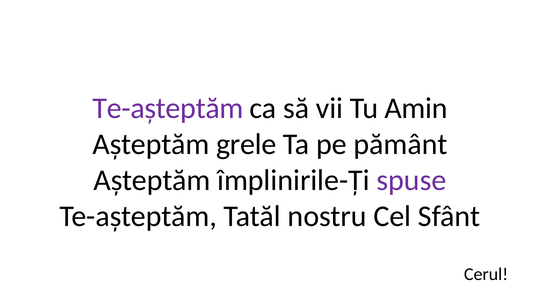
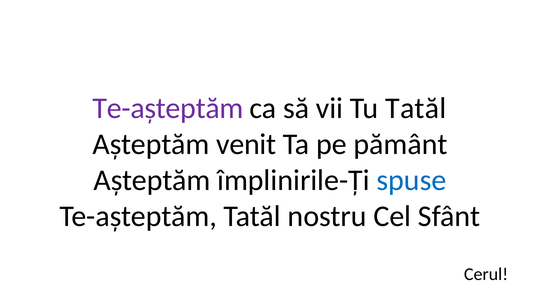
Tu Amin: Amin -> Tatăl
grele: grele -> venit
spuse colour: purple -> blue
